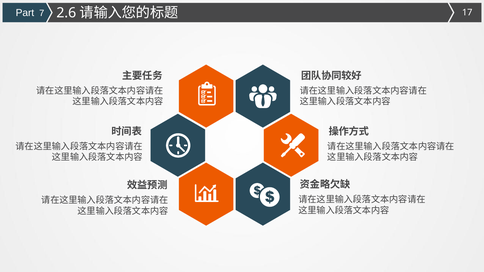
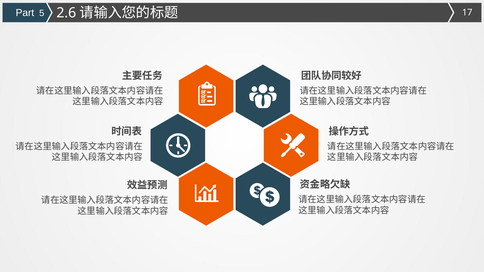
7: 7 -> 5
